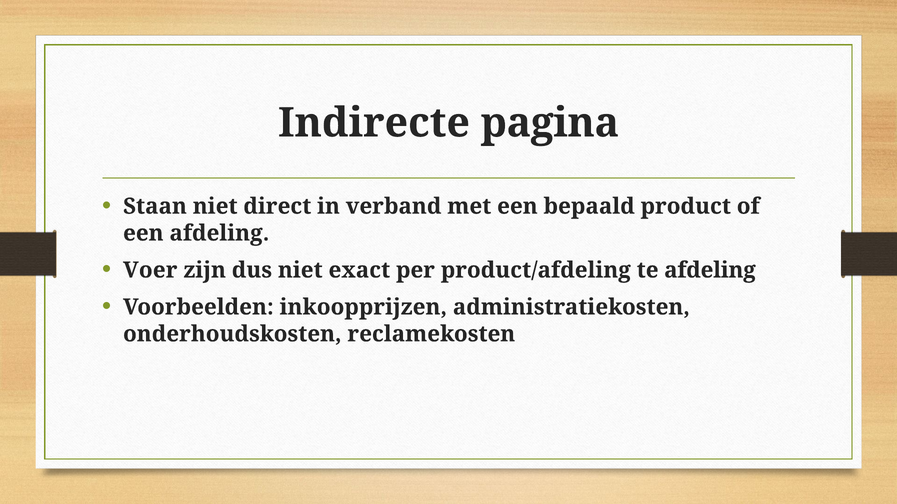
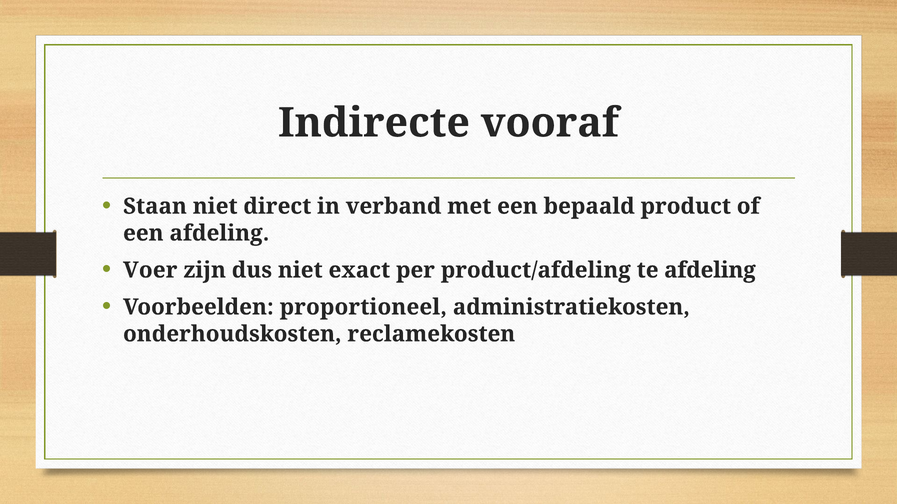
pagina: pagina -> vooraf
inkoopprijzen: inkoopprijzen -> proportioneel
